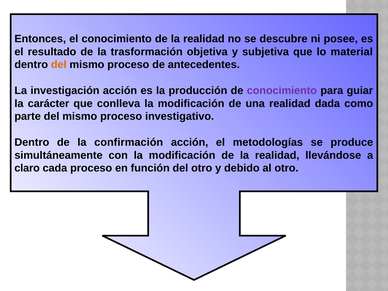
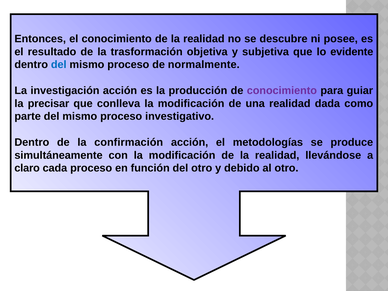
material: material -> evidente
del at (59, 65) colour: orange -> blue
antecedentes: antecedentes -> normalmente
carácter: carácter -> precisar
